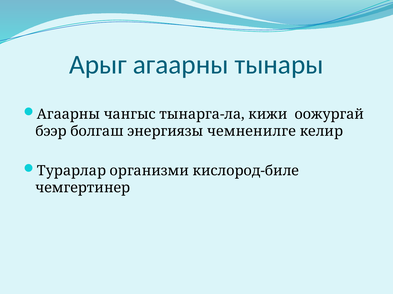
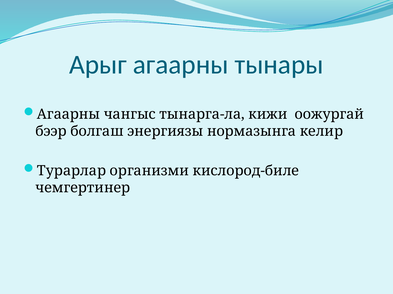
чемненилге: чемненилге -> нормазынга
